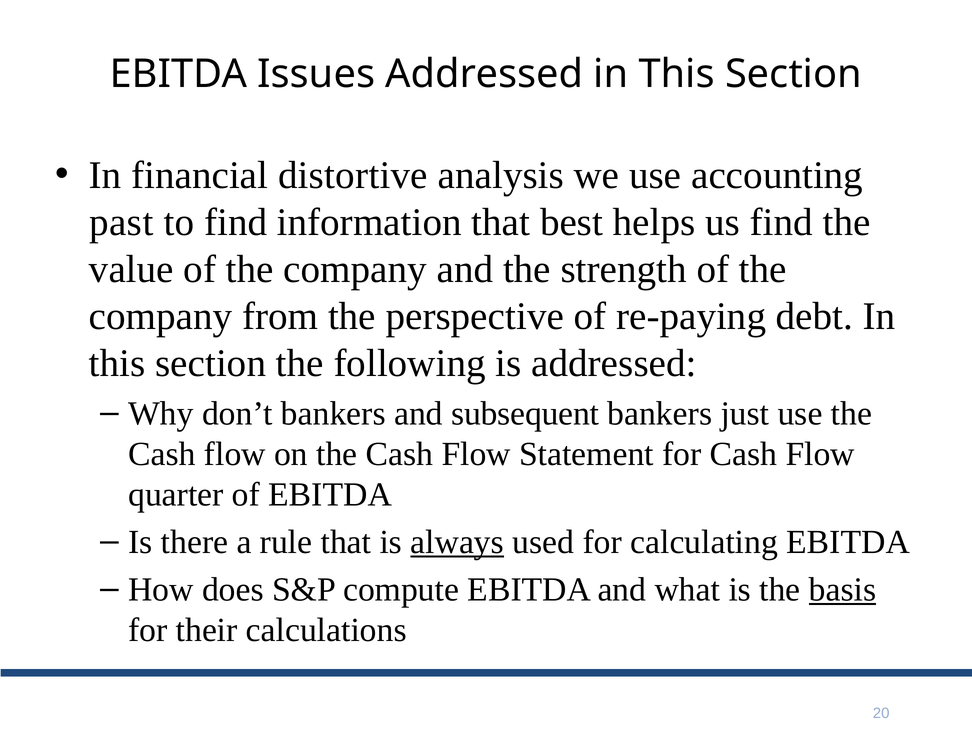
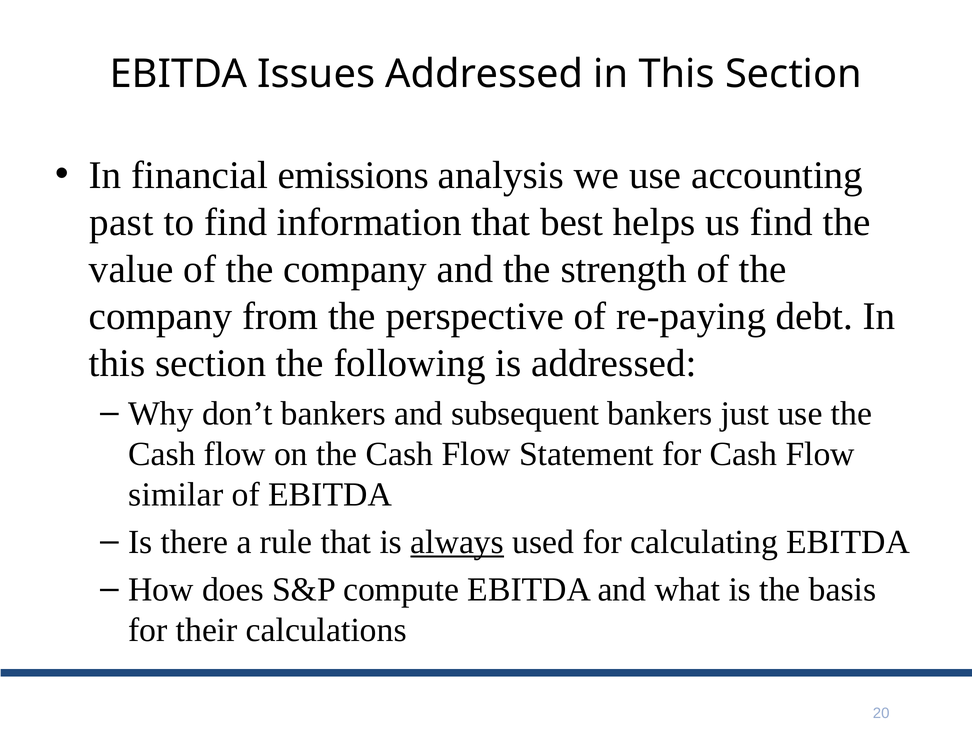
distortive: distortive -> emissions
quarter: quarter -> similar
basis underline: present -> none
